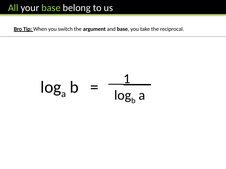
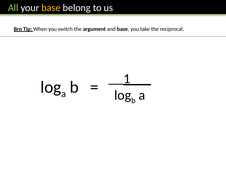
base at (51, 8) colour: light green -> yellow
